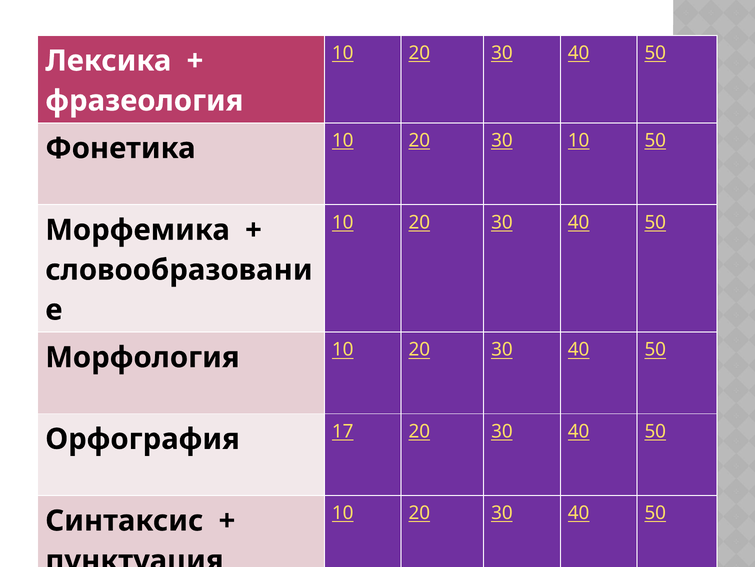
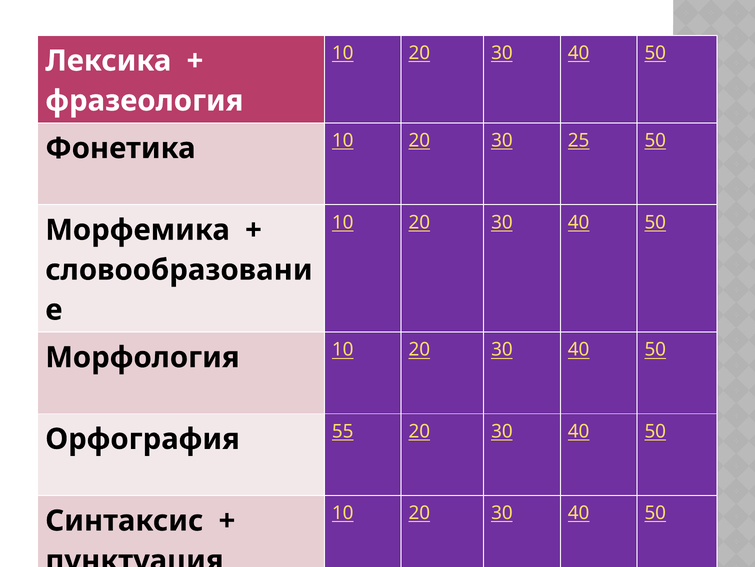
30 10: 10 -> 25
17: 17 -> 55
